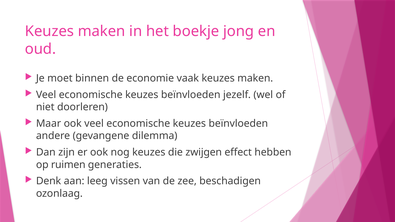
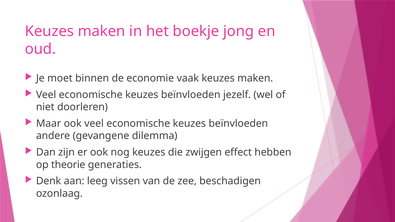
ruimen: ruimen -> theorie
